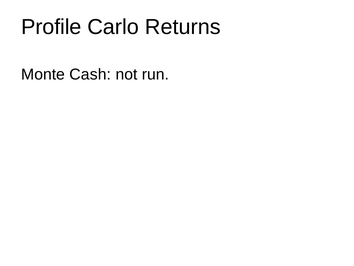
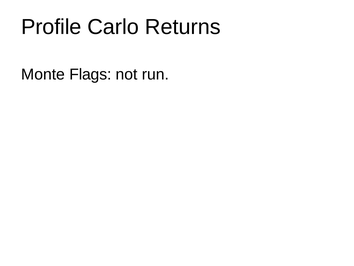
Cash: Cash -> Flags
